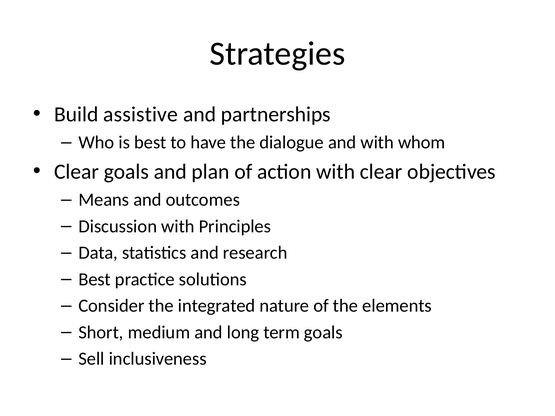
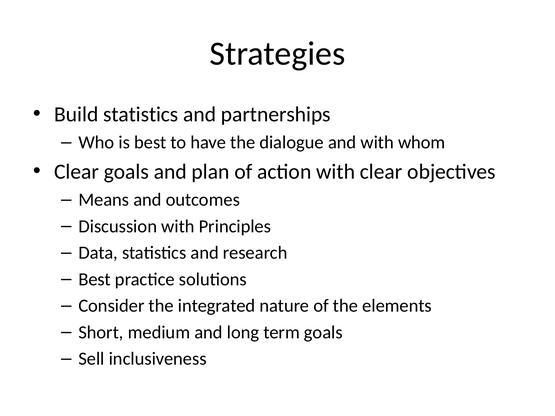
Build assistive: assistive -> statistics
